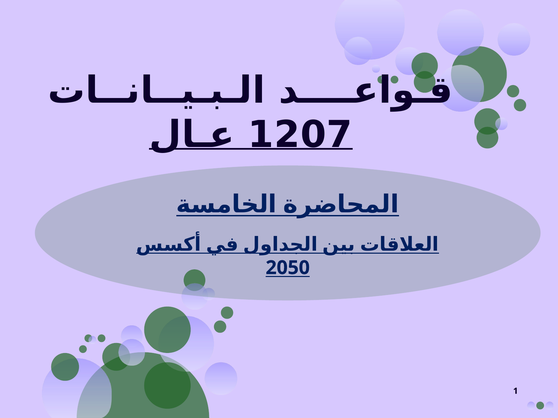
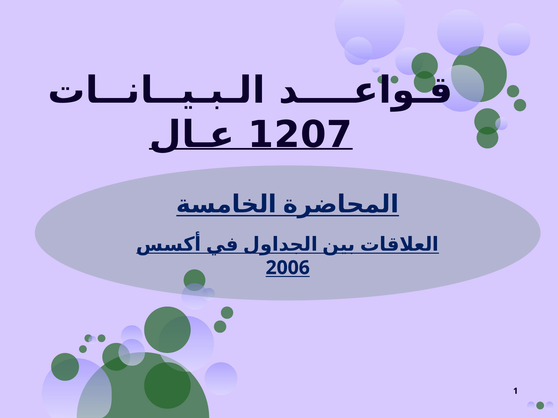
2050: 2050 -> 2006
